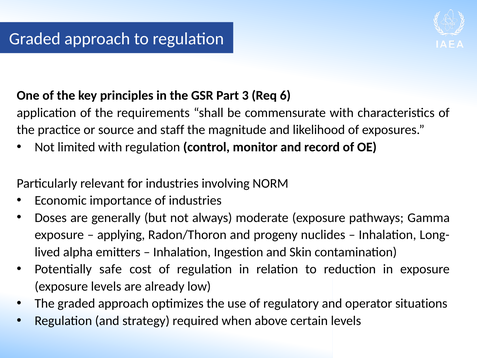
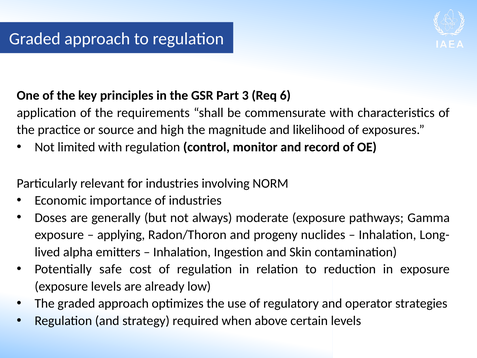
staff: staff -> high
situations: situations -> strategies
